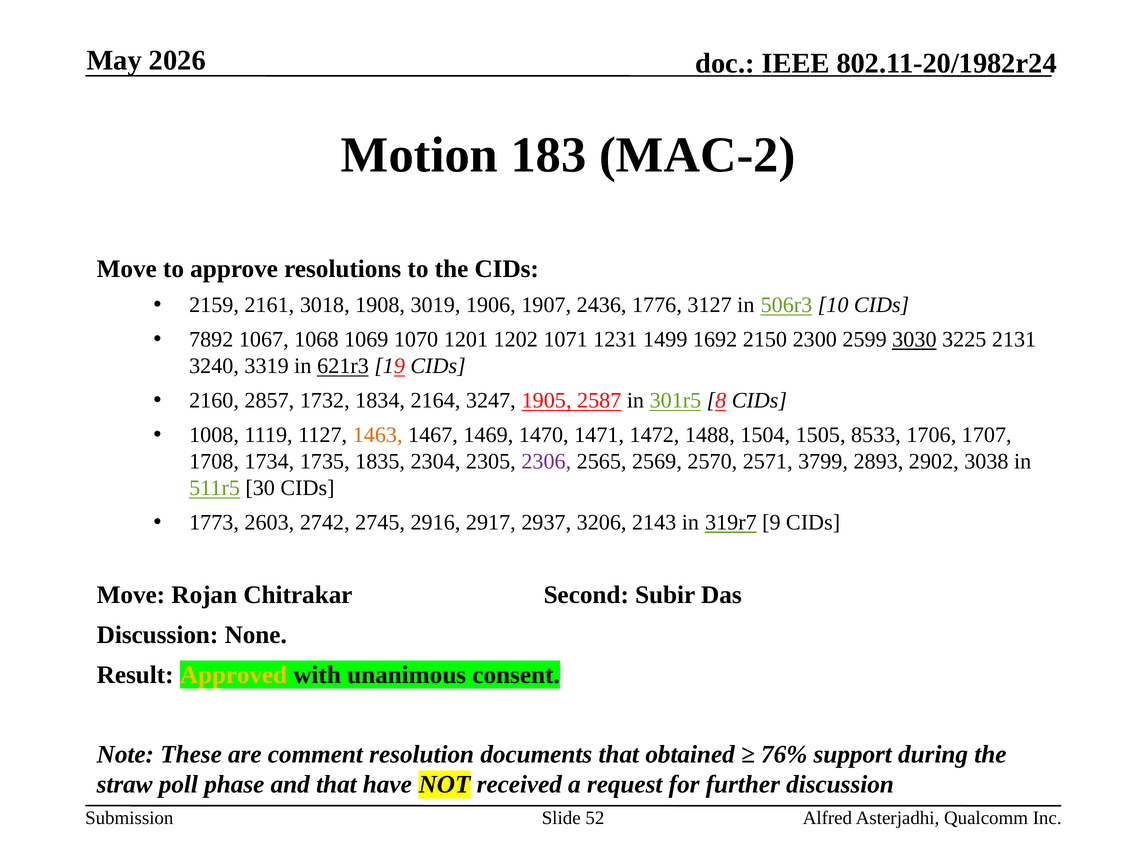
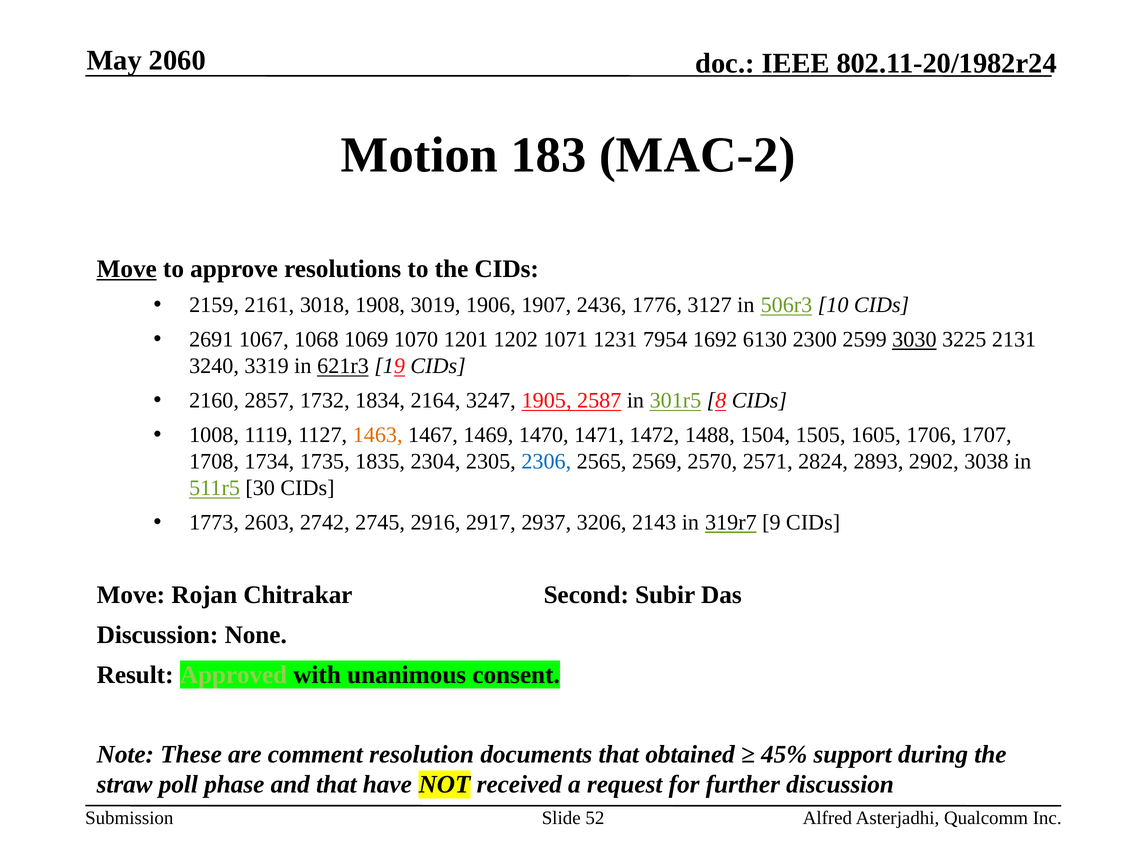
2026: 2026 -> 2060
Move at (127, 269) underline: none -> present
7892: 7892 -> 2691
1499: 1499 -> 7954
2150: 2150 -> 6130
8533: 8533 -> 1605
2306 colour: purple -> blue
3799: 3799 -> 2824
Approved colour: yellow -> light green
76%: 76% -> 45%
